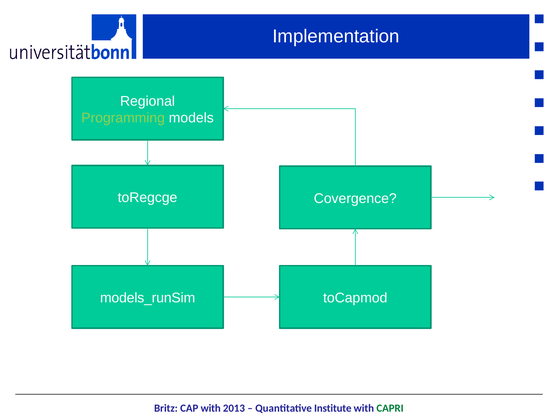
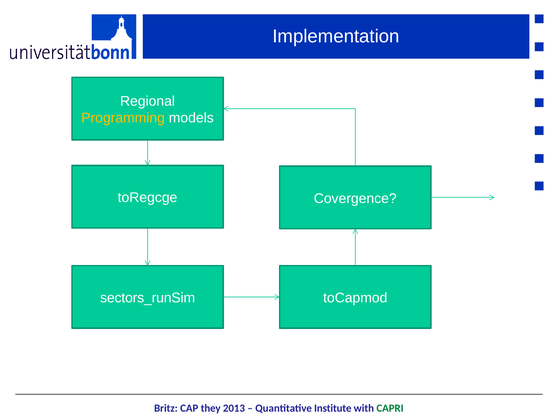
Programming colour: light green -> yellow
models_runSim: models_runSim -> sectors_runSim
CAP with: with -> they
